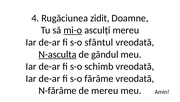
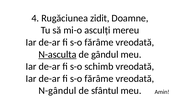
mi-o underline: present -> none
sfântul at (99, 42): sfântul -> fărâme
N-fărâme: N-fărâme -> N-gândul
de mereu: mereu -> sfântul
